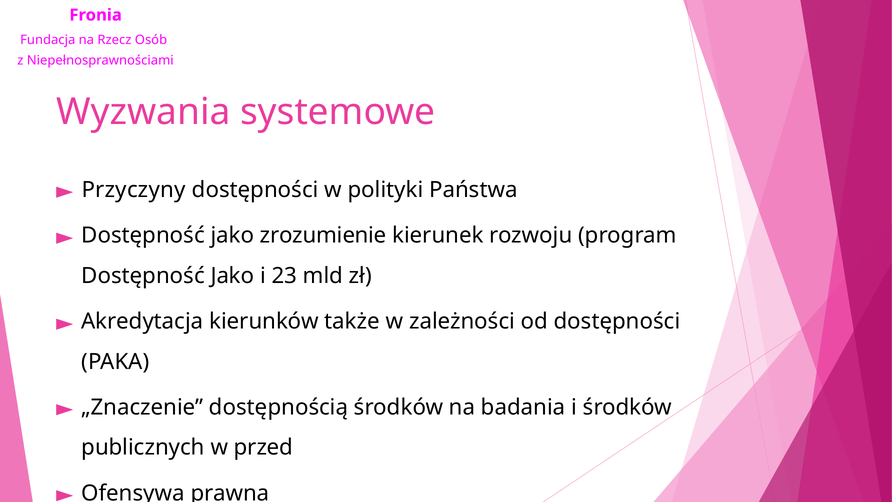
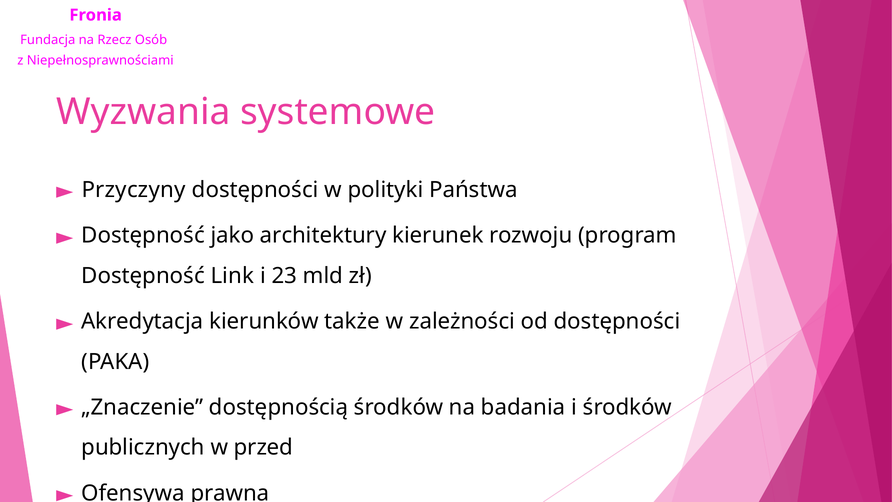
zrozumienie: zrozumienie -> architektury
Jako at (232, 276): Jako -> Link
